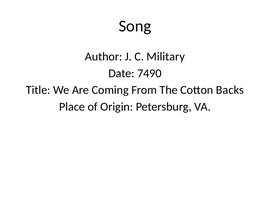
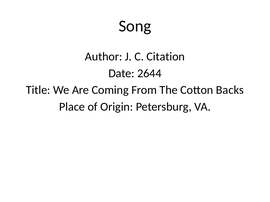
Military: Military -> Citation
7490: 7490 -> 2644
